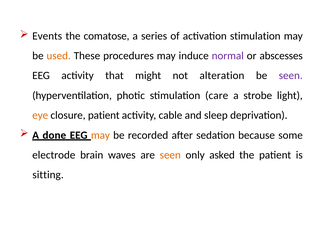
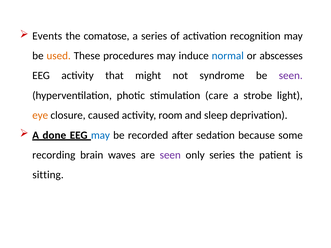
activation stimulation: stimulation -> recognition
normal colour: purple -> blue
alteration: alteration -> syndrome
closure patient: patient -> caused
cable: cable -> room
may at (100, 135) colour: orange -> blue
electrode: electrode -> recording
seen at (170, 155) colour: orange -> purple
only asked: asked -> series
